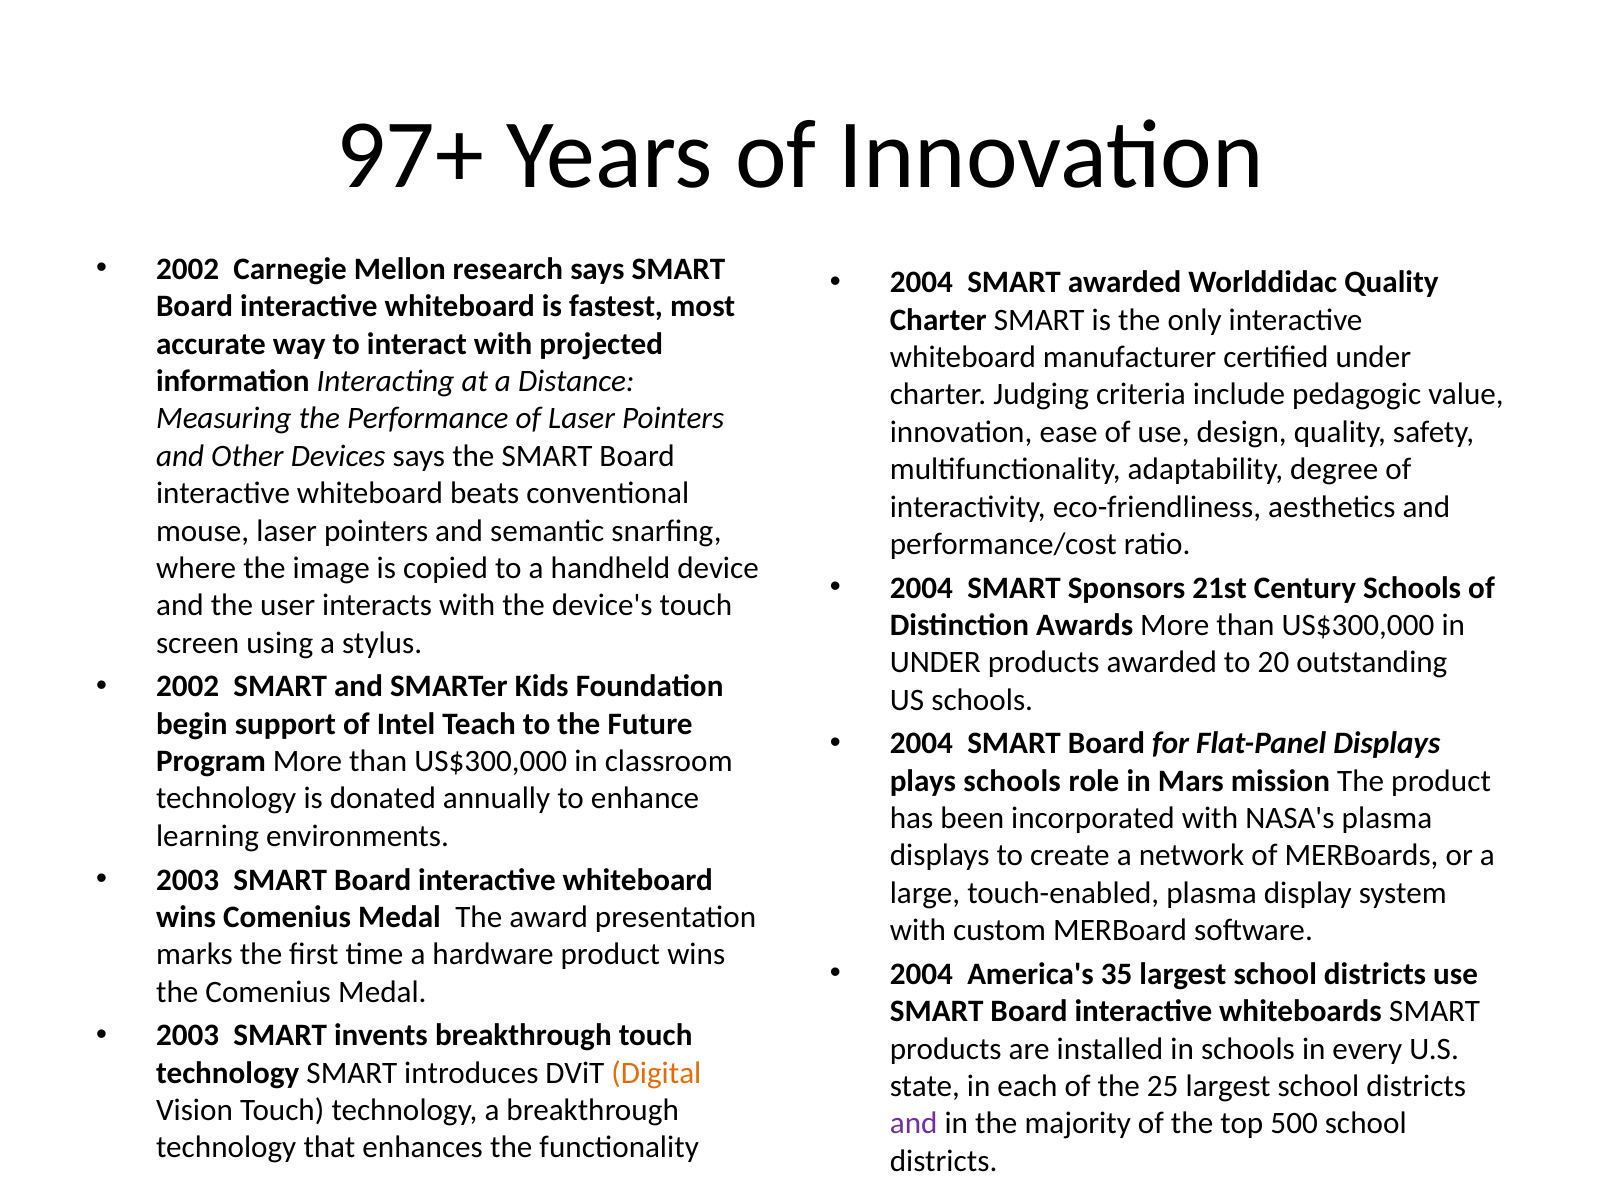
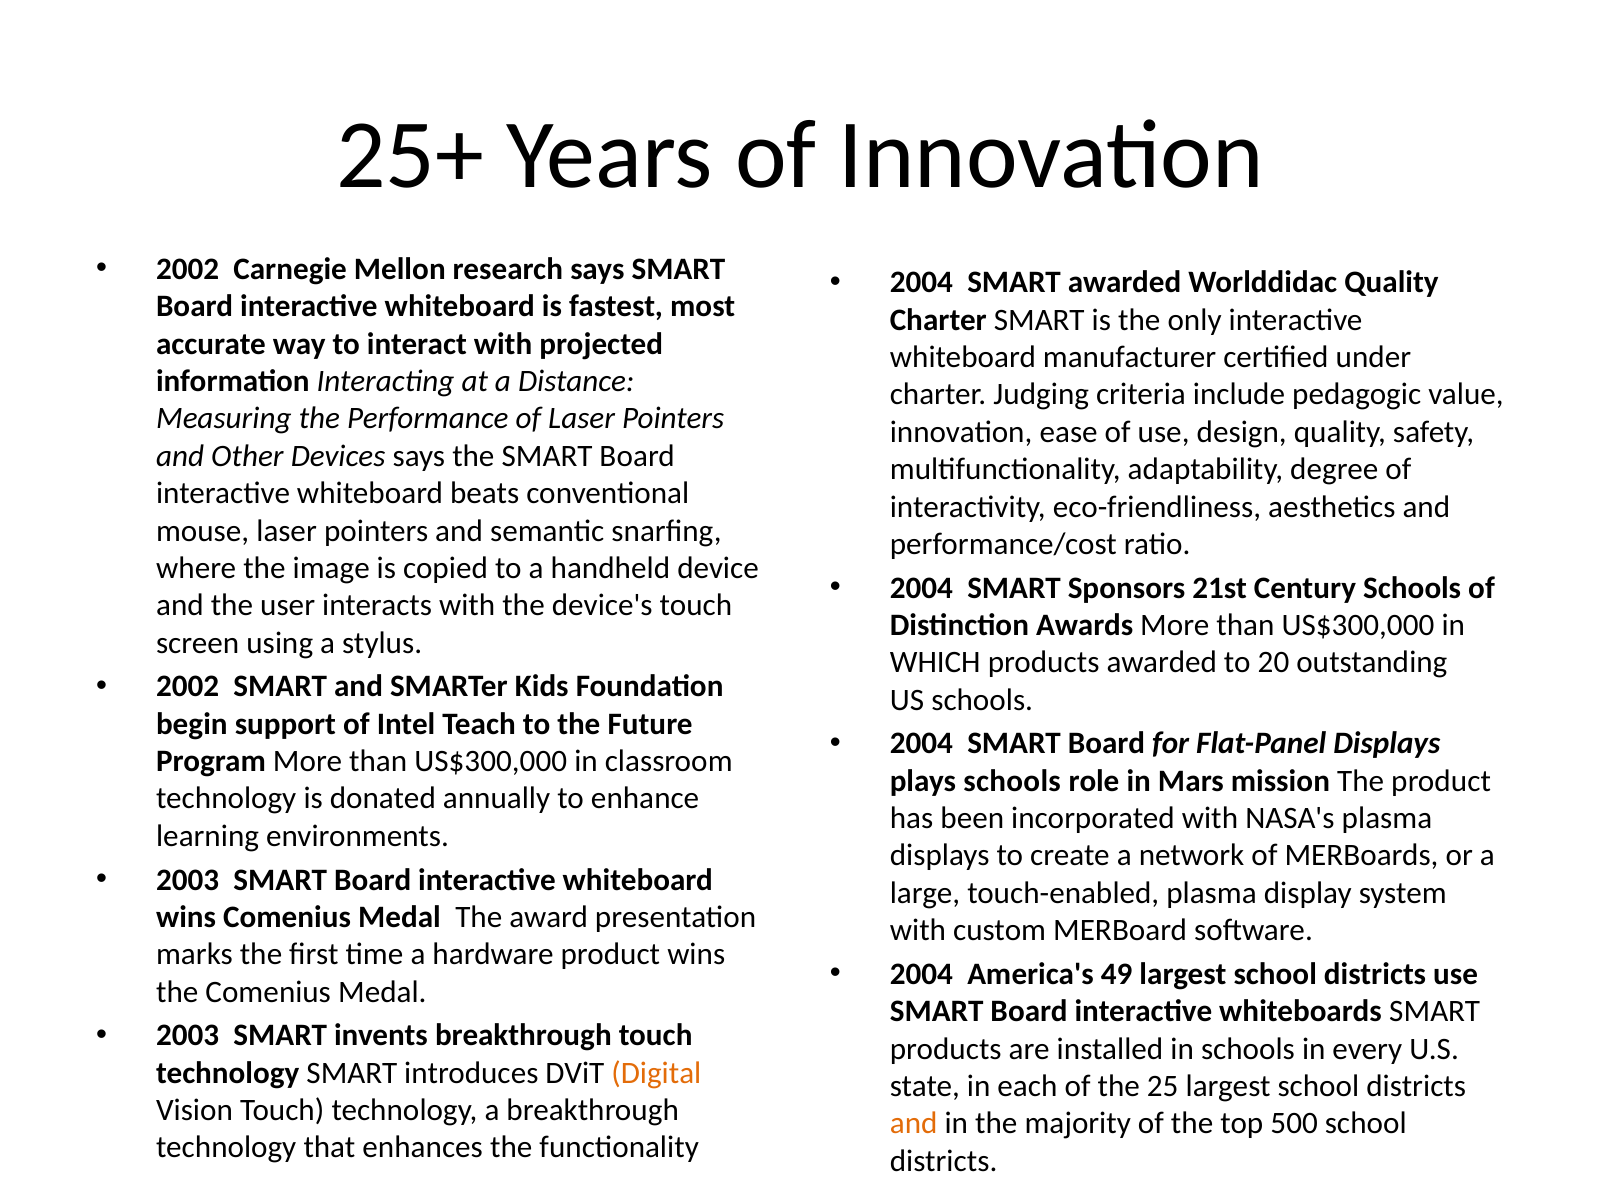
97+: 97+ -> 25+
UNDER at (935, 662): UNDER -> WHICH
35: 35 -> 49
and at (914, 1123) colour: purple -> orange
